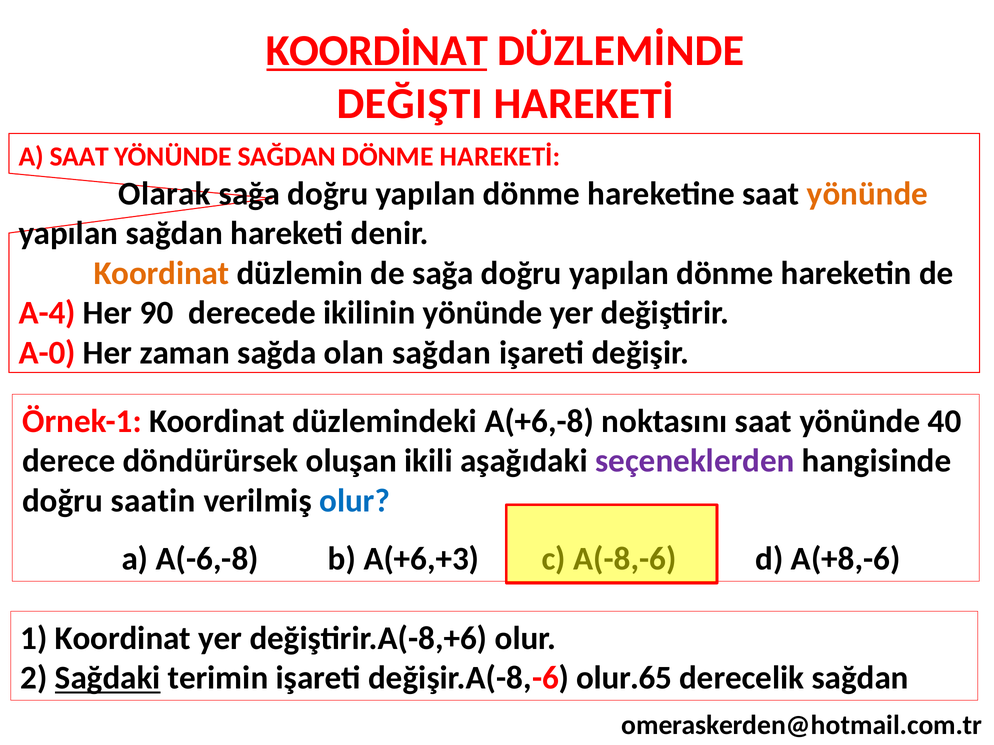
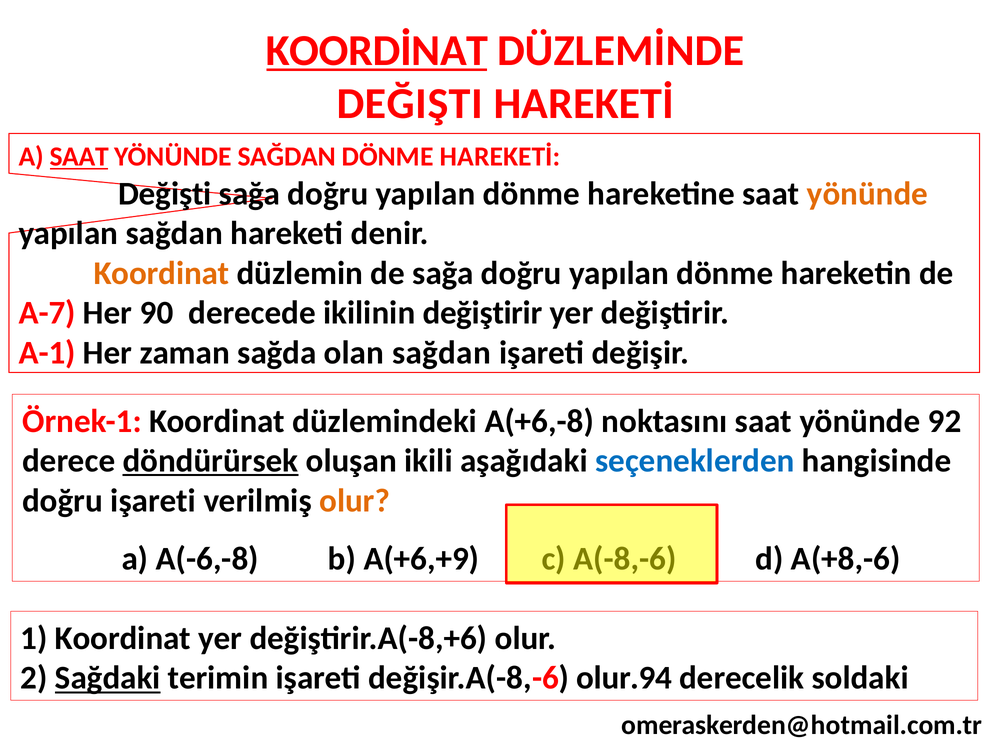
SAAT at (79, 157) underline: none -> present
Olarak at (165, 194): Olarak -> Değişti
A-4: A-4 -> A-7
ikilinin yönünde: yönünde -> değiştirir
A-0: A-0 -> A-1
40: 40 -> 92
döndürürsek underline: none -> present
seçeneklerden colour: purple -> blue
doğru saatin: saatin -> işareti
olur at (355, 501) colour: blue -> orange
A(+6,+3: A(+6,+3 -> A(+6,+9
olur.65: olur.65 -> olur.94
derecelik sağdan: sağdan -> soldaki
